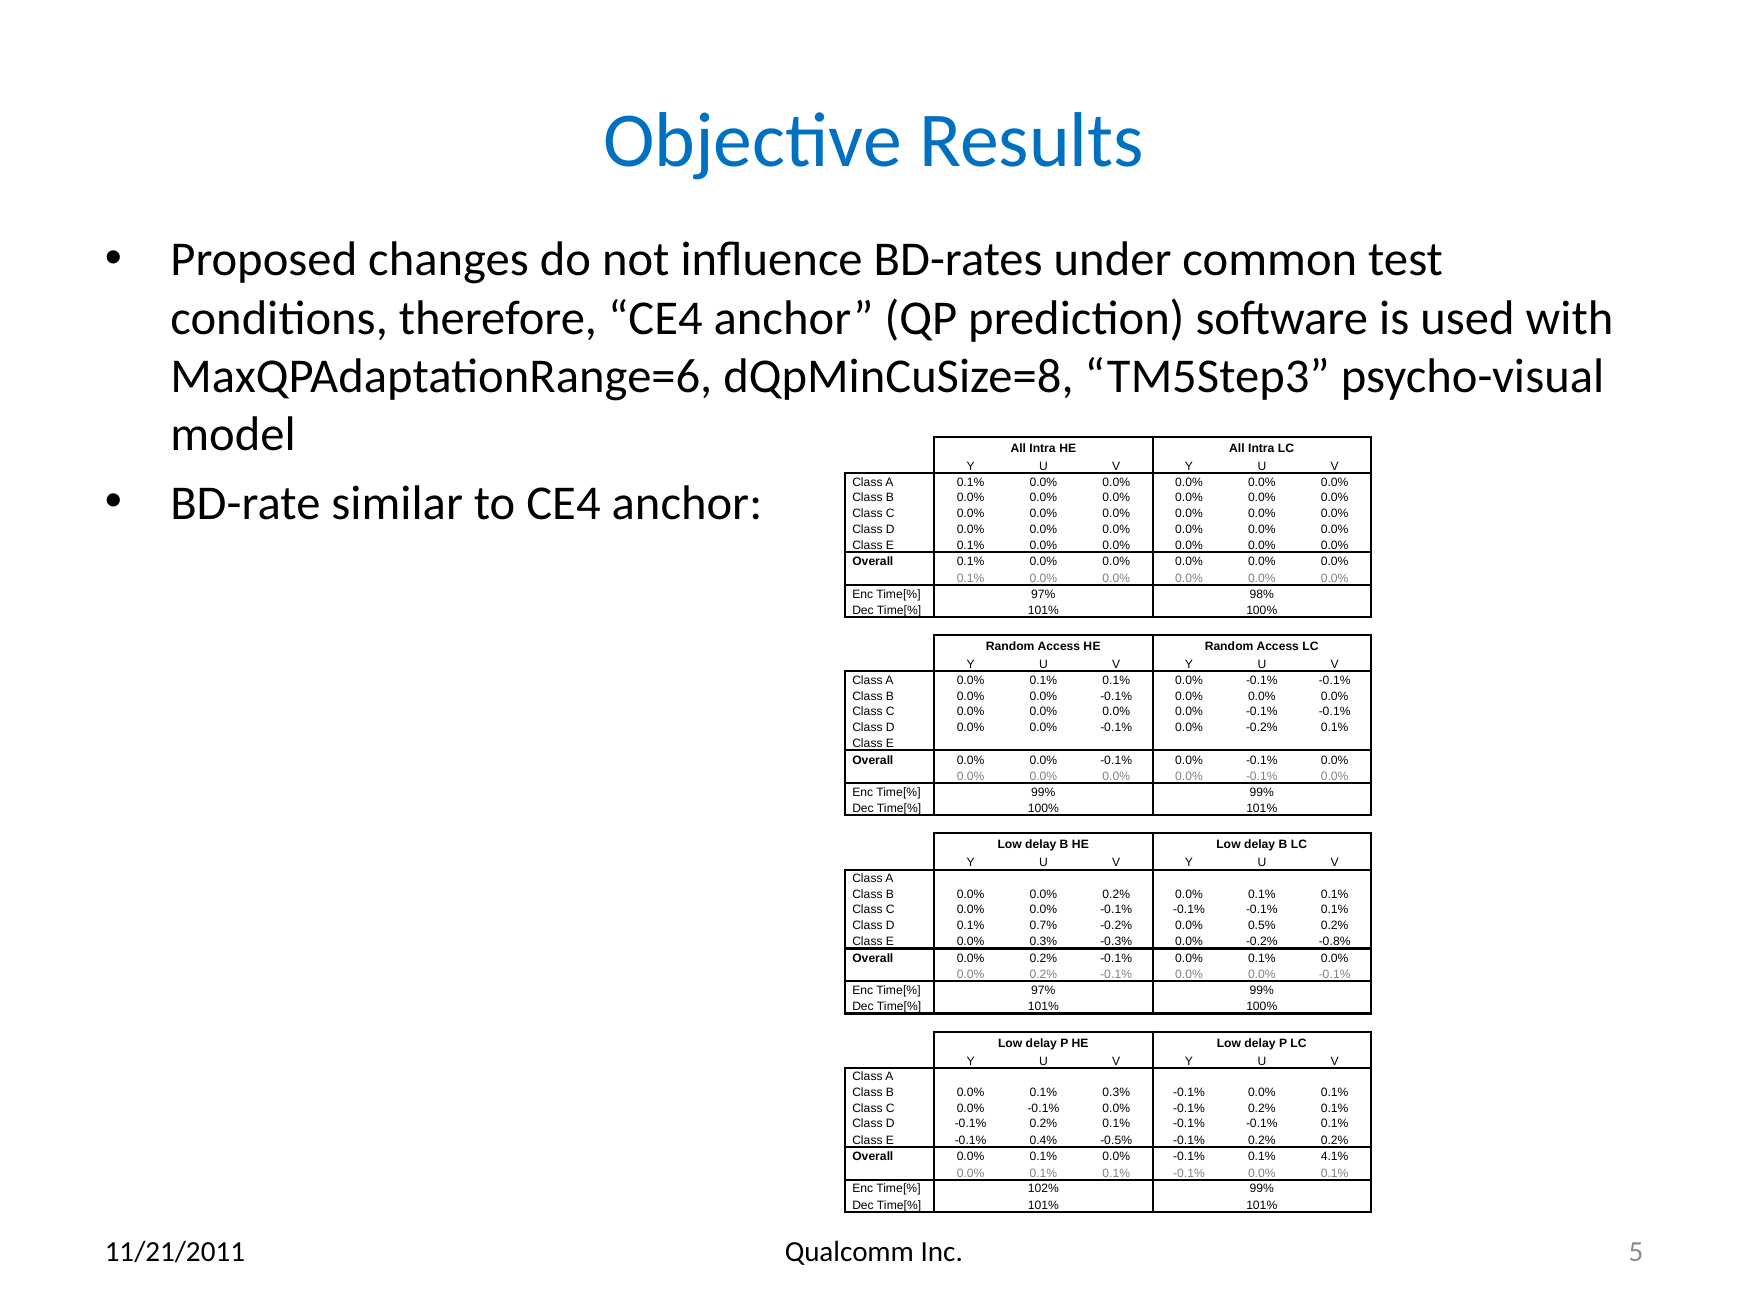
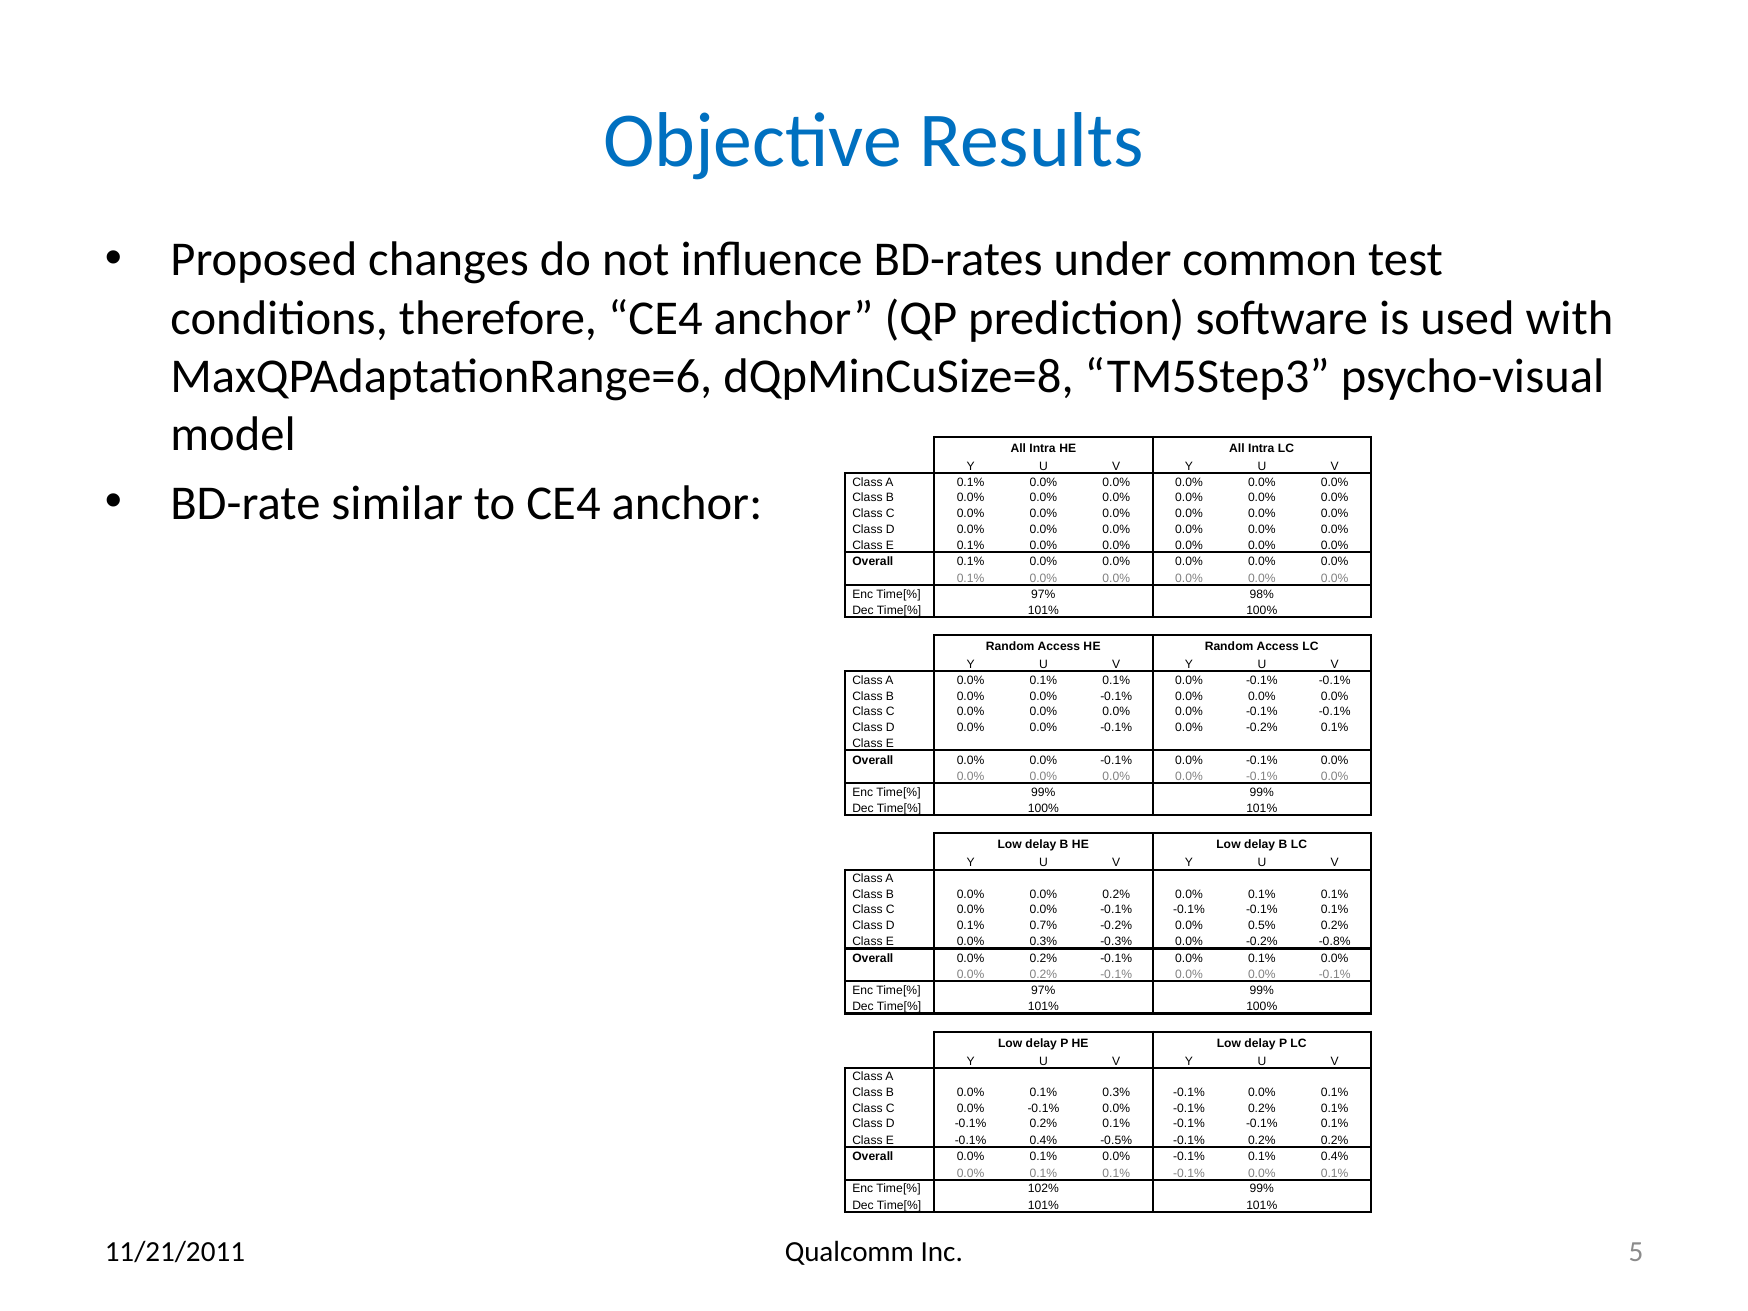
0.1% 4.1%: 4.1% -> 0.4%
